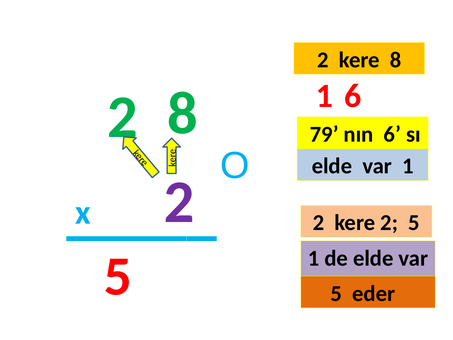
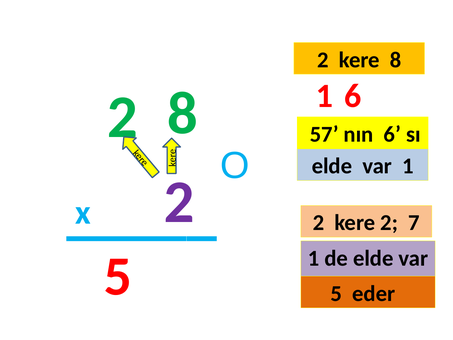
79: 79 -> 57
2 5: 5 -> 7
